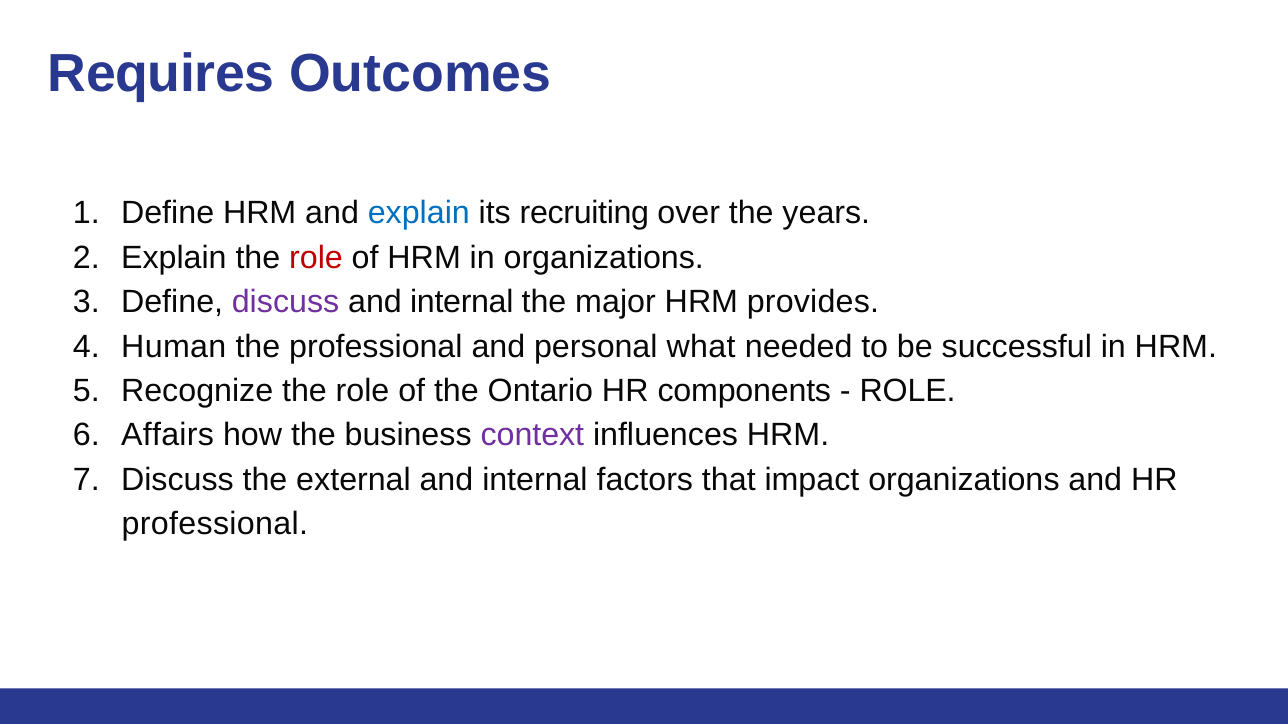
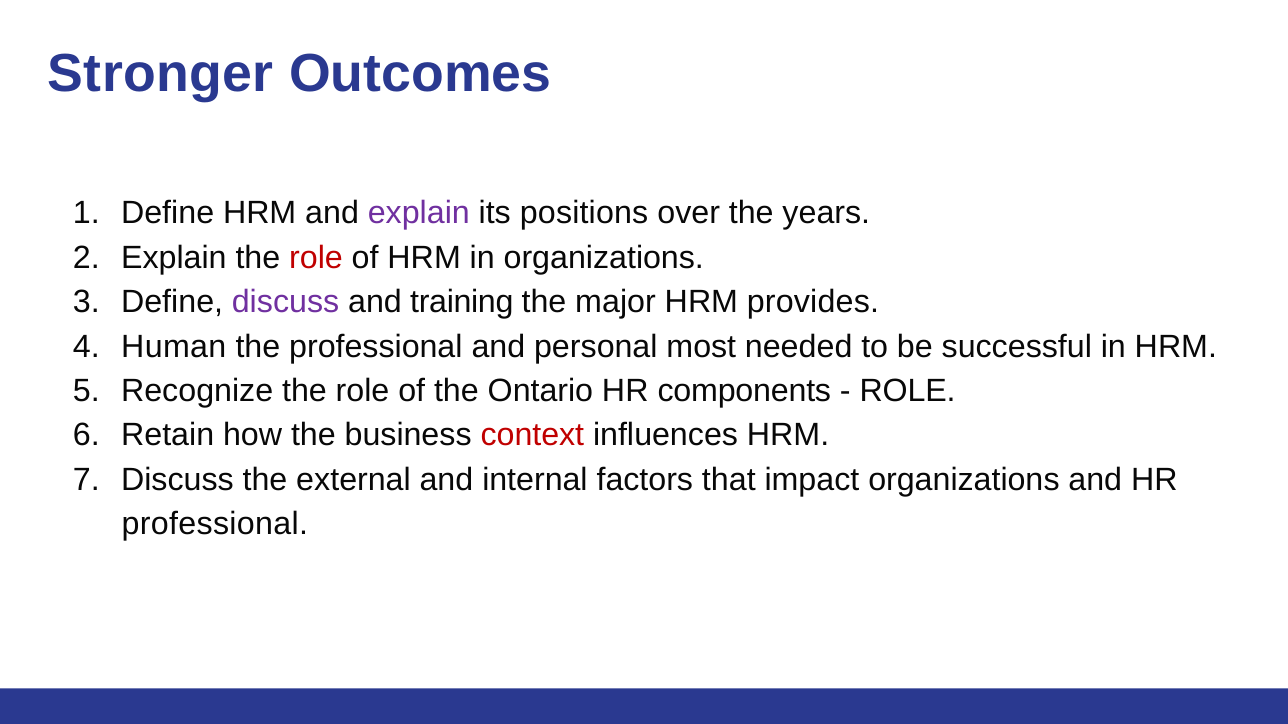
Requires: Requires -> Stronger
explain at (419, 213) colour: blue -> purple
recruiting: recruiting -> positions
internal at (462, 302): internal -> training
what: what -> most
Affairs: Affairs -> Retain
context colour: purple -> red
